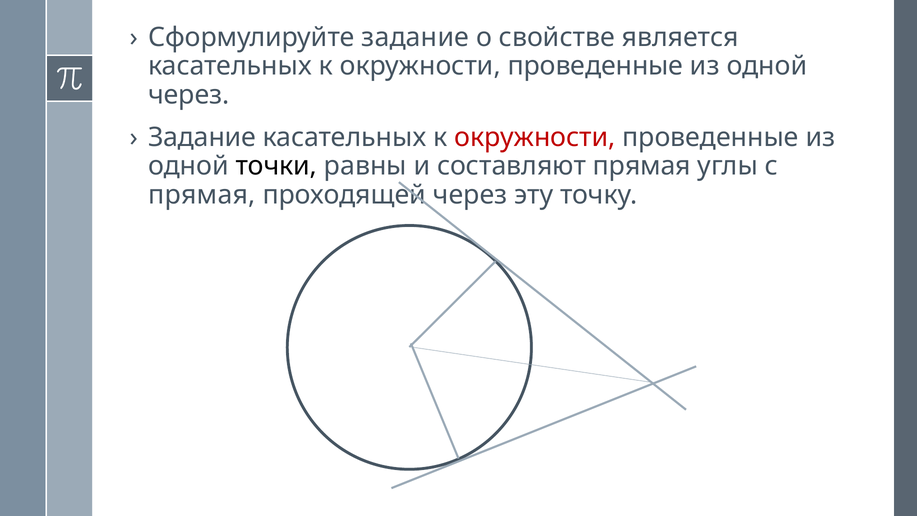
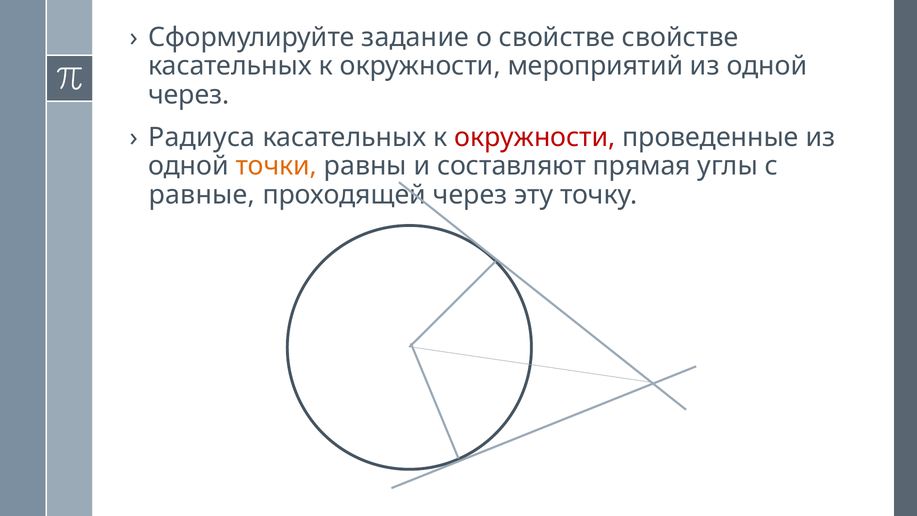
свойстве является: является -> свойстве
проведенные at (595, 66): проведенные -> мероприятий
Задание at (202, 137): Задание -> Радиуса
точки colour: black -> orange
прямая at (202, 195): прямая -> равные
